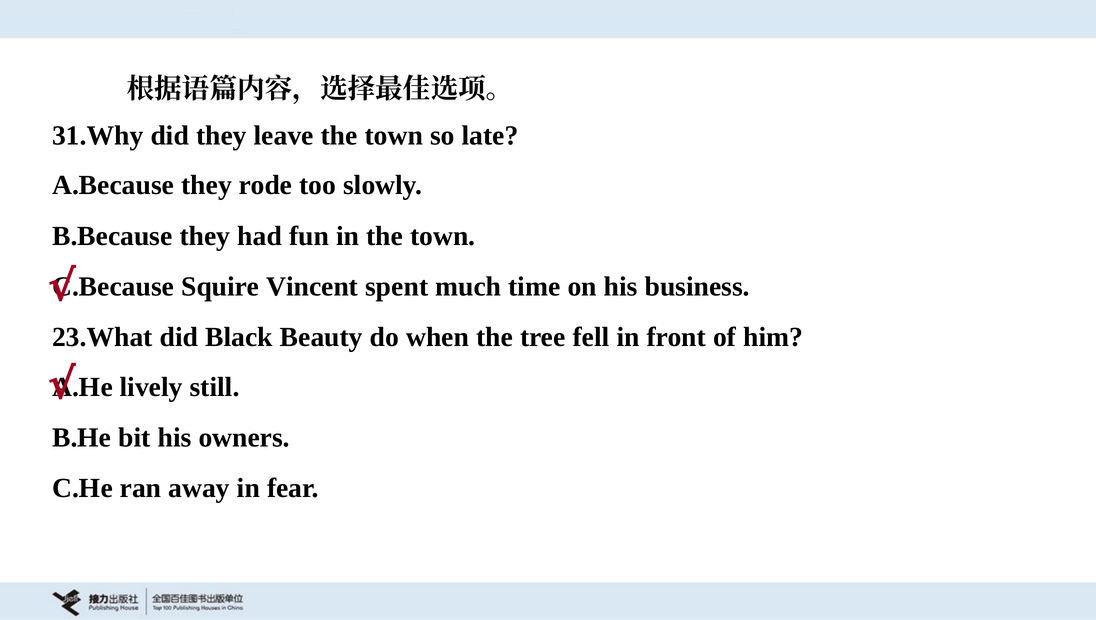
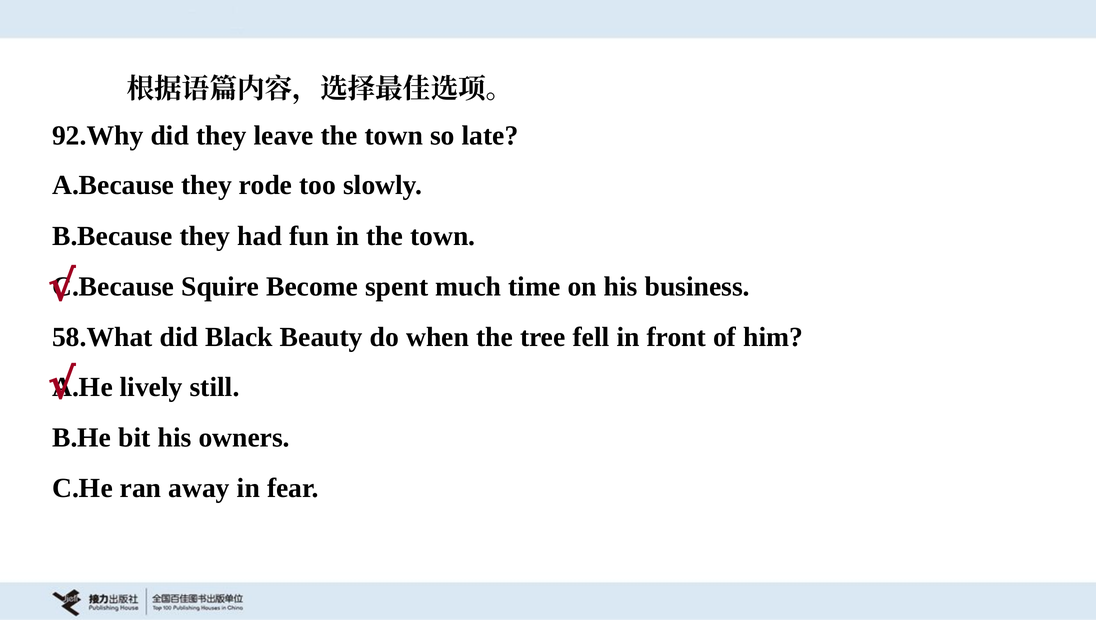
31.Why: 31.Why -> 92.Why
Vincent: Vincent -> Become
23.What: 23.What -> 58.What
